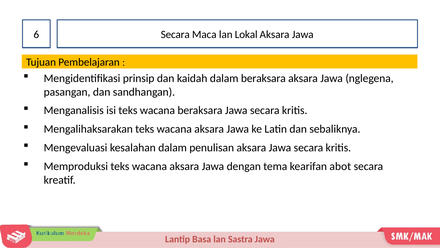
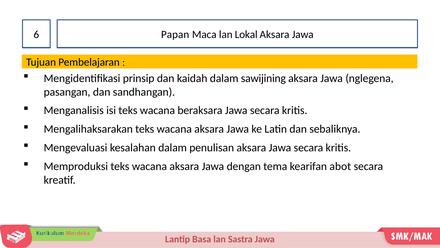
6 Secara: Secara -> Papan
dalam beraksara: beraksara -> sawijining
